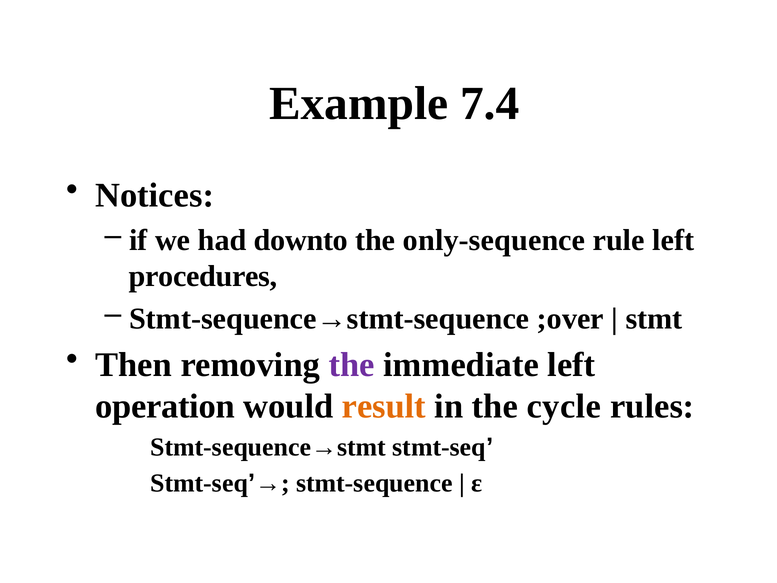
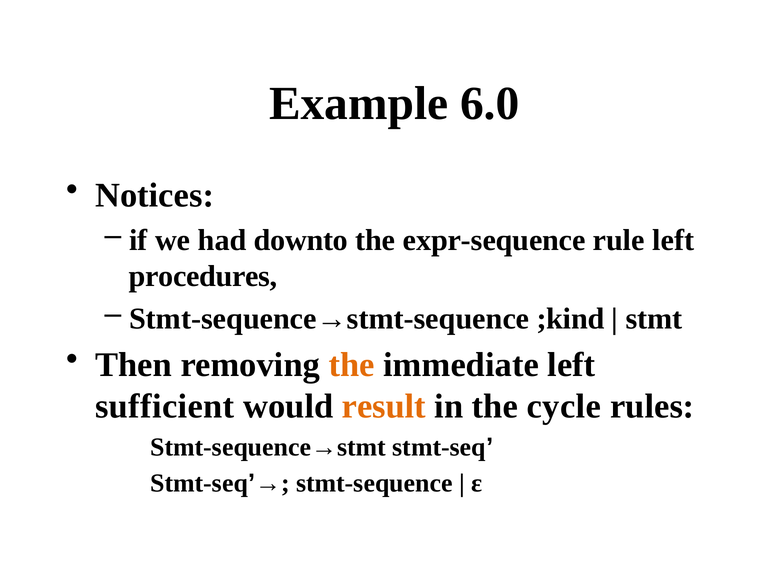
7.4: 7.4 -> 6.0
only-sequence: only-sequence -> expr-sequence
;over: ;over -> ;kind
the at (352, 365) colour: purple -> orange
operation: operation -> sufficient
